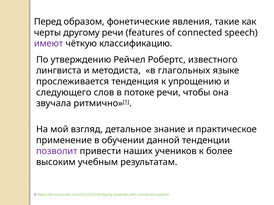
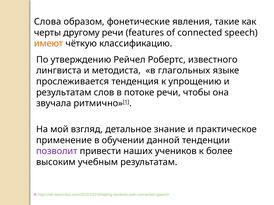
Перед: Перед -> Слова
имеют colour: purple -> orange
следующего at (64, 93): следующего -> результатам
